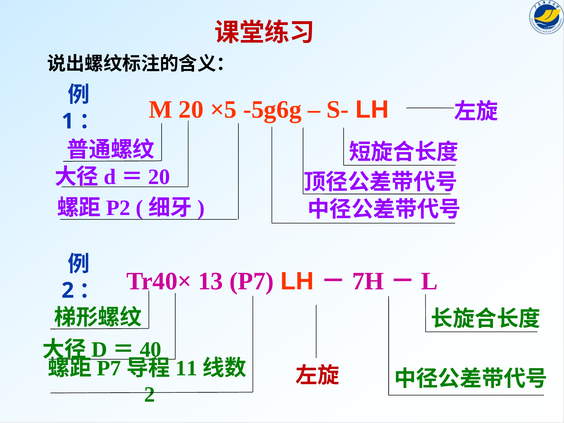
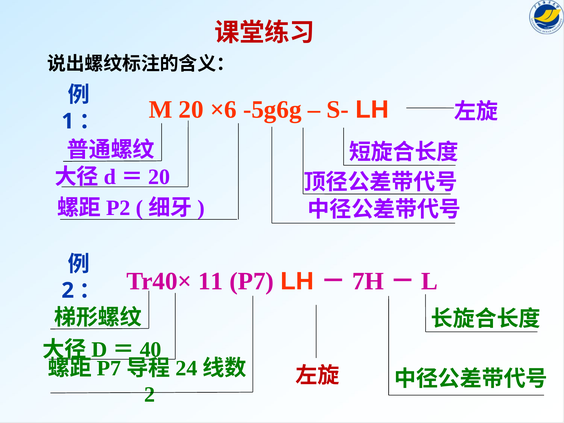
×5: ×5 -> ×6
13: 13 -> 11
11: 11 -> 24
